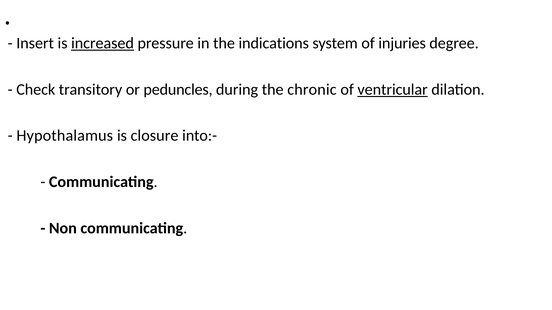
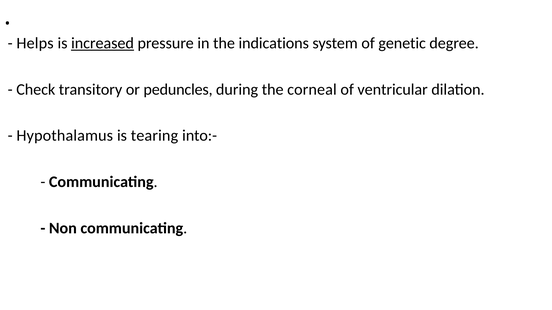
Insert: Insert -> Helps
injuries: injuries -> genetic
chronic: chronic -> corneal
ventricular underline: present -> none
closure: closure -> tearing
